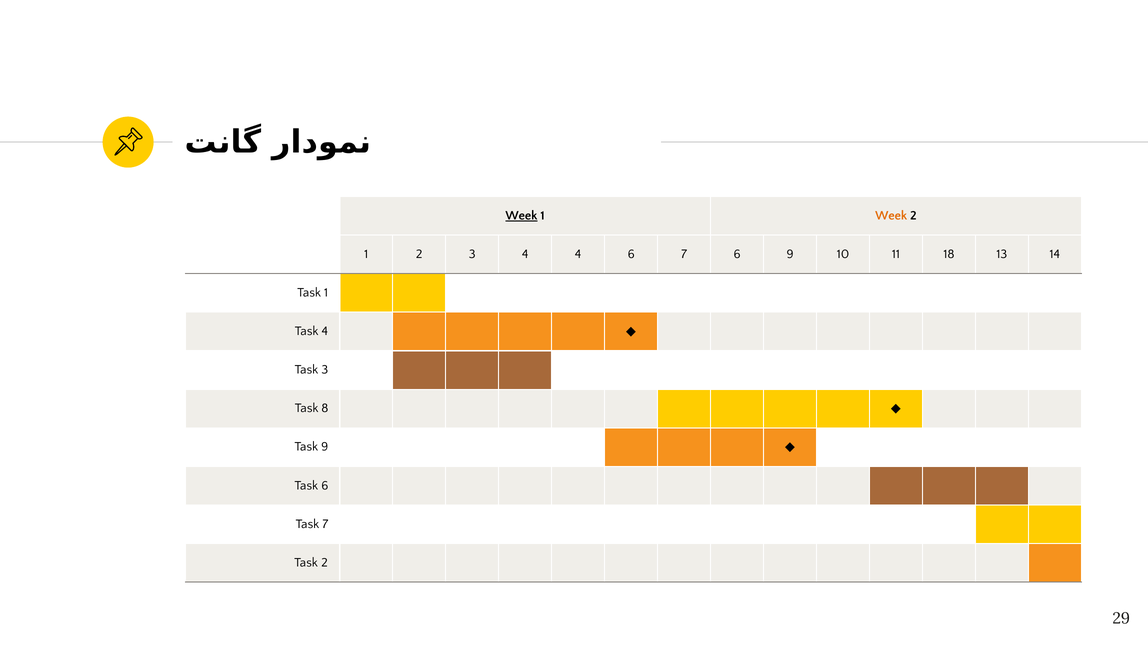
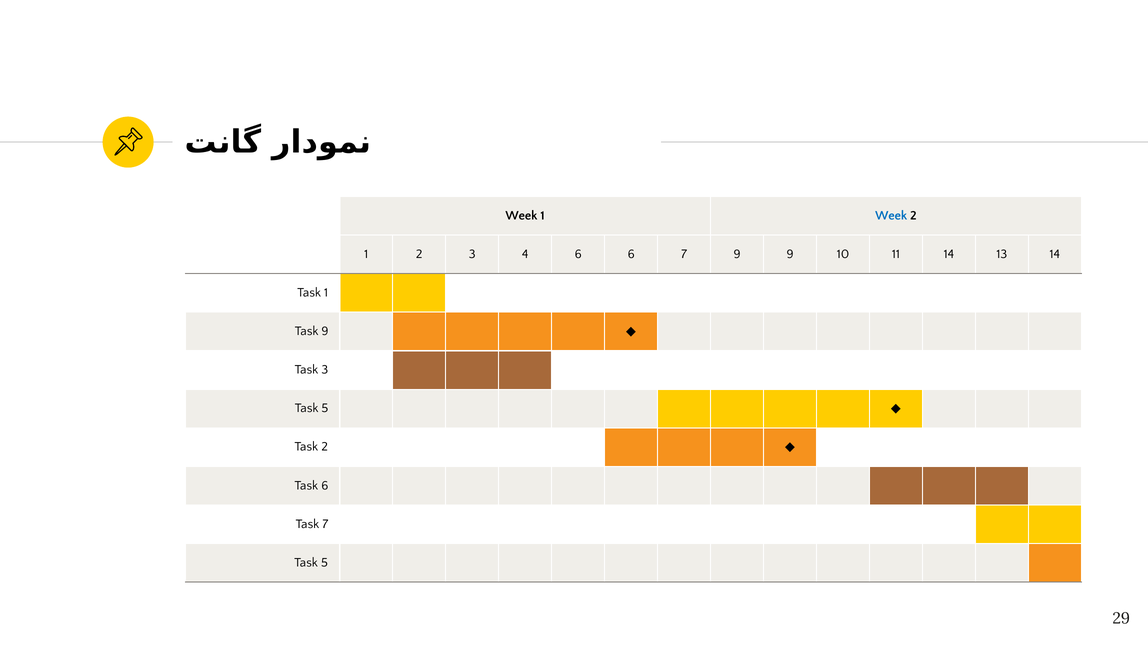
Week at (521, 215) underline: present -> none
Week at (891, 215) colour: orange -> blue
4 4: 4 -> 6
7 6: 6 -> 9
11 18: 18 -> 14
Task 4: 4 -> 9
8 at (325, 408): 8 -> 5
Task 9: 9 -> 2
2 at (325, 562): 2 -> 5
